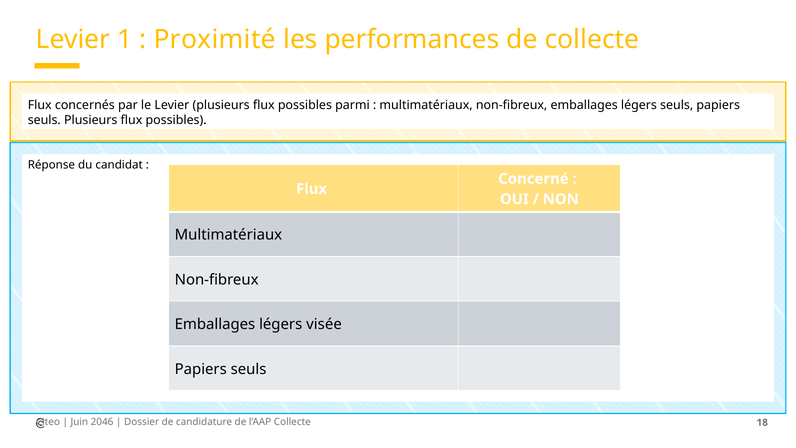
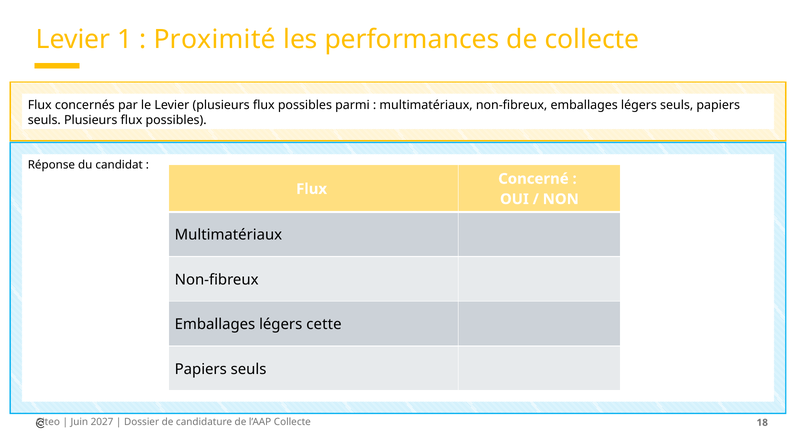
visée: visée -> cette
2046: 2046 -> 2027
